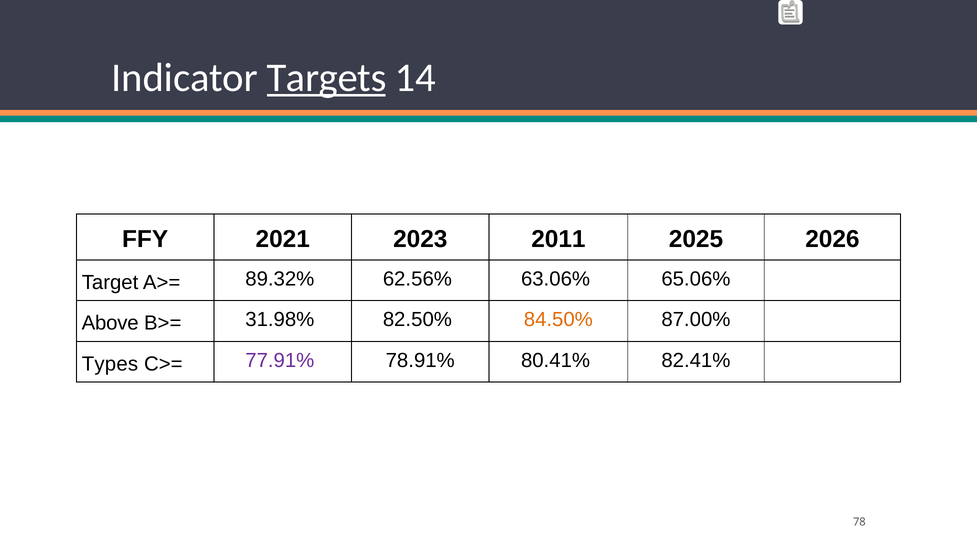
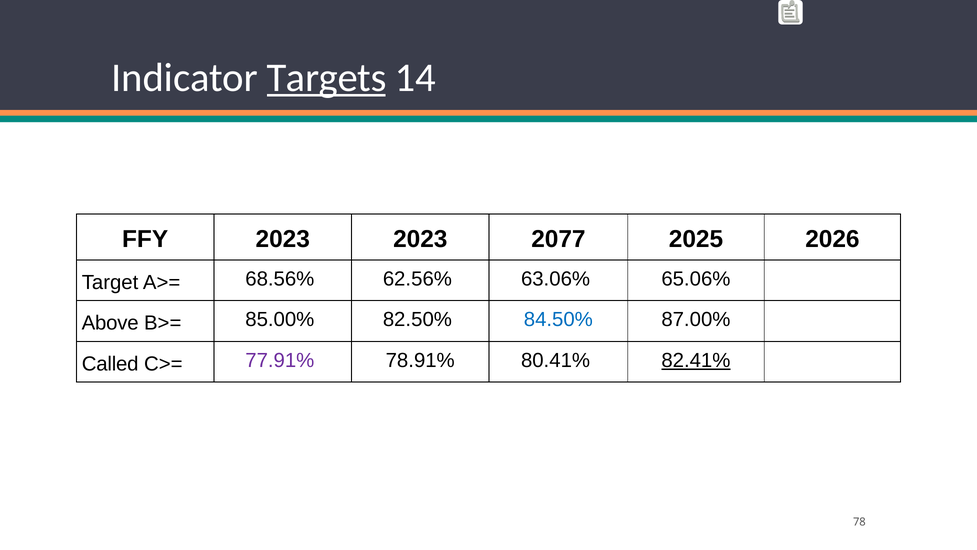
FFY 2021: 2021 -> 2023
2011: 2011 -> 2077
89.32%: 89.32% -> 68.56%
31.98%: 31.98% -> 85.00%
84.50% colour: orange -> blue
Types: Types -> Called
82.41% underline: none -> present
